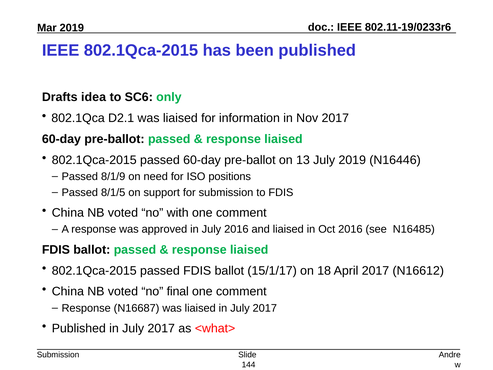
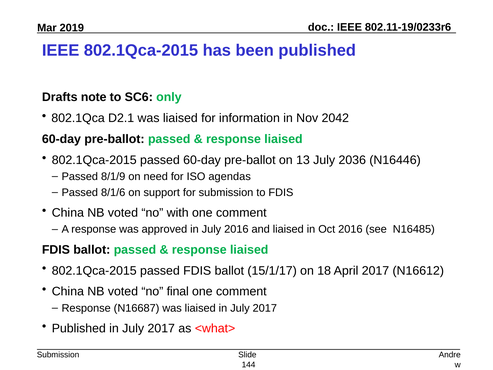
idea: idea -> note
Nov 2017: 2017 -> 2042
July 2019: 2019 -> 2036
positions: positions -> agendas
8/1/5: 8/1/5 -> 8/1/6
